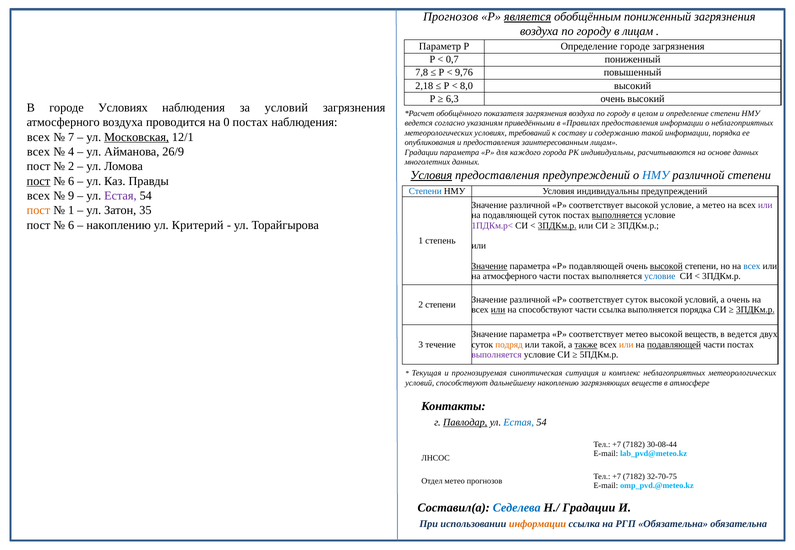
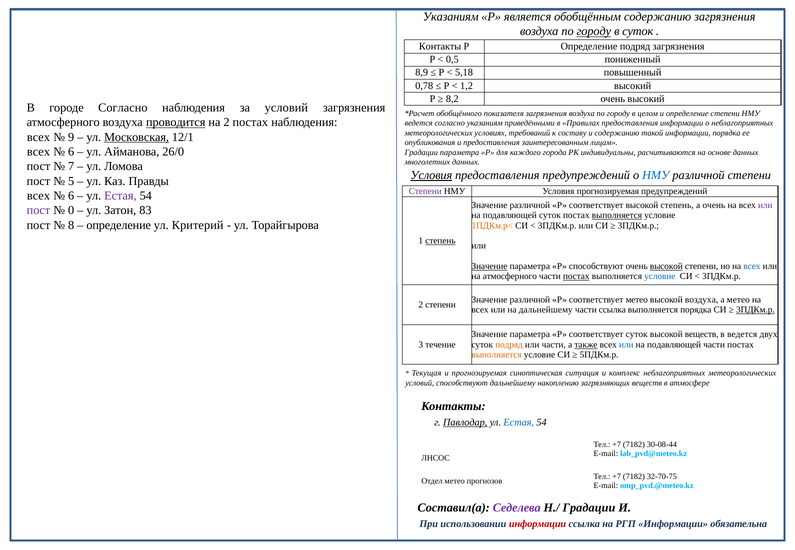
Прогнозов at (451, 17): Прогнозов -> Указаниям
является underline: present -> none
обобщённым пониженный: пониженный -> содержанию
городу at (594, 31) underline: none -> present
в лицам: лицам -> суток
Параметр at (440, 46): Параметр -> Контакты
Определение городе: городе -> подряд
0,7: 0,7 -> 0,5
7,8: 7,8 -> 8,9
9,76: 9,76 -> 5,18
2,18: 2,18 -> 0,78
8,0: 8,0 -> 1,2
6,3: 6,3 -> 8,2
городе Условиях: Условиях -> Согласно
проводится underline: none -> present
на 0: 0 -> 2
7: 7 -> 9
4 at (71, 152): 4 -> 6
26/9: 26/9 -> 26/0
2 at (71, 167): 2 -> 7
пост at (38, 181) underline: present -> none
6 at (71, 181): 6 -> 5
Степени at (425, 191) colour: blue -> purple
Условия индивидуальны: индивидуальны -> прогнозируемая
9 at (71, 196): 9 -> 6
высокой условие: условие -> степень
а метео: метео -> очень
пост at (38, 211) colour: orange -> purple
1 at (71, 211): 1 -> 0
35: 35 -> 83
6 at (71, 225): 6 -> 8
накоплению at (119, 225): накоплению -> определение
1ПДКм.р< colour: purple -> orange
3ПДКм.р at (557, 226) underline: present -> none
степень at (440, 241) underline: none -> present
Р подавляющей: подавляющей -> способствуют
постах at (576, 277) underline: none -> present
соответствует суток: суток -> метео
высокой условий: условий -> воздуха
а очень: очень -> метео
или at (498, 310) underline: present -> none
на способствуют: способствуют -> дальнейшему
соответствует метео: метео -> суток
или такой: такой -> части
или at (626, 345) colour: orange -> blue
подавляющей at (674, 345) underline: present -> none
выполняется at (497, 355) colour: purple -> orange
Седелева colour: blue -> purple
информации at (538, 524) colour: orange -> red
РГП Обязательна: Обязательна -> Информации
